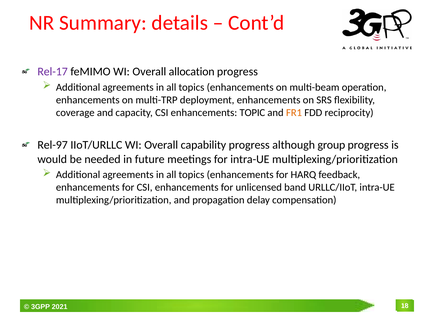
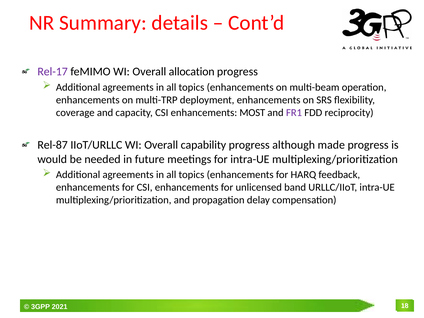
TOPIC: TOPIC -> MOST
FR1 colour: orange -> purple
Rel-97: Rel-97 -> Rel-87
group: group -> made
